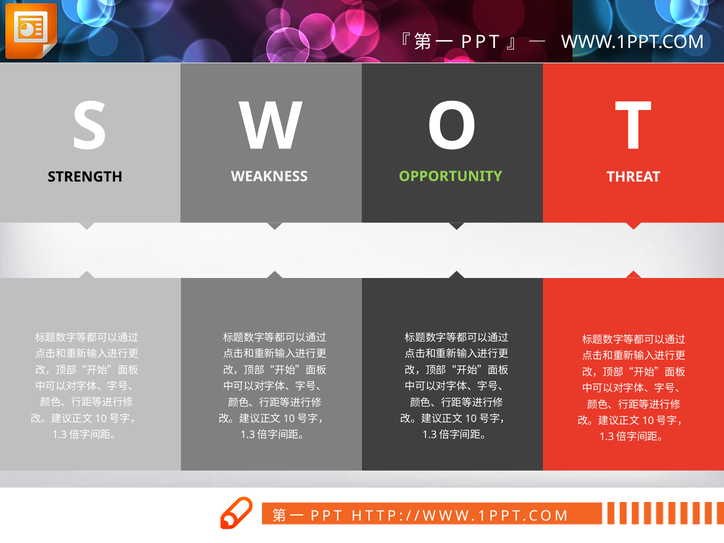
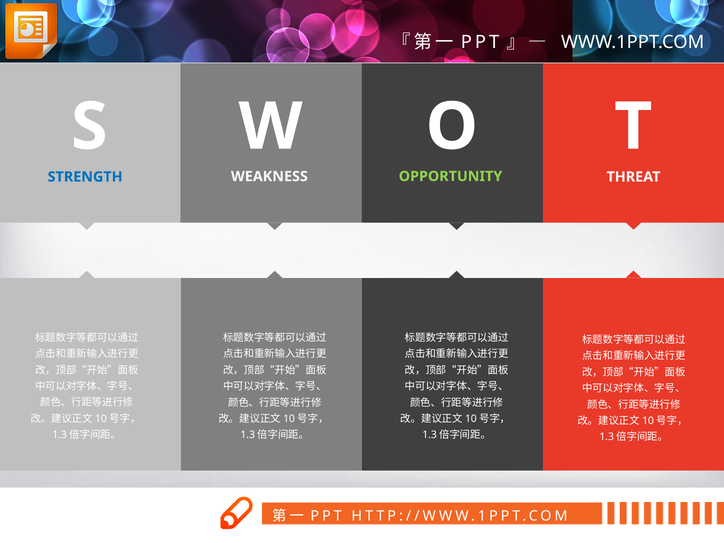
STRENGTH colour: black -> blue
